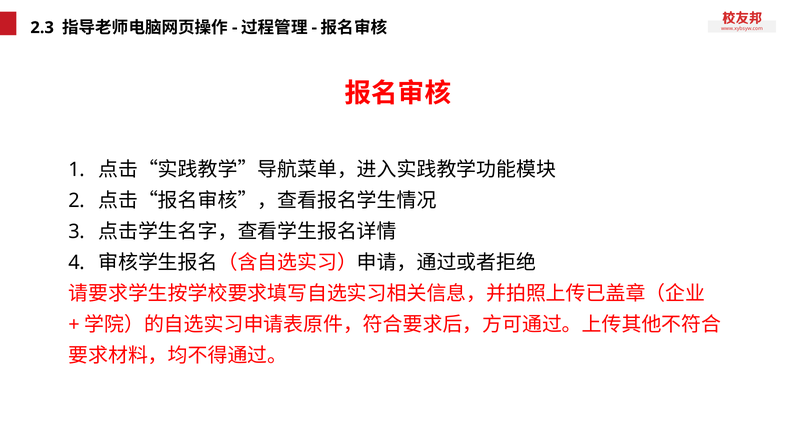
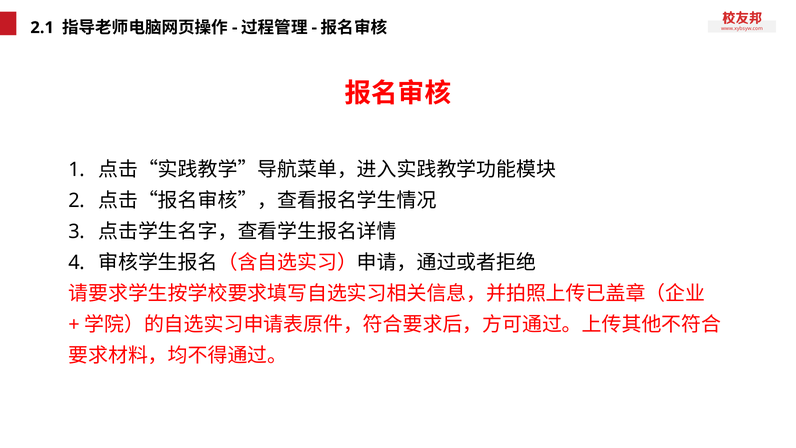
2.3: 2.3 -> 2.1
